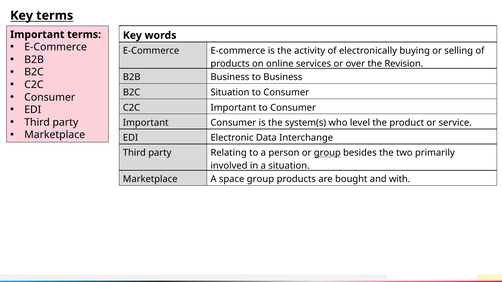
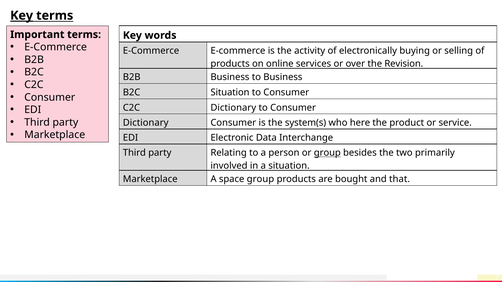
Key at (22, 16) underline: none -> present
C2C Important: Important -> Dictionary
Important at (146, 123): Important -> Dictionary
level: level -> here
with: with -> that
